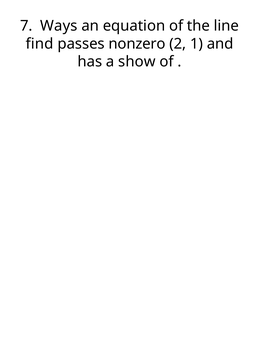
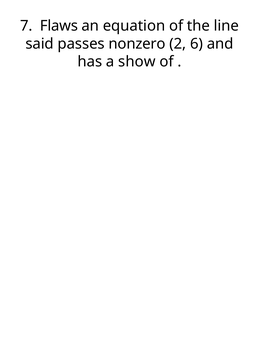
Ways: Ways -> Flaws
find: find -> said
1: 1 -> 6
